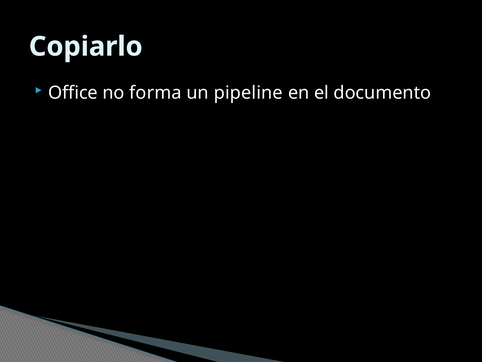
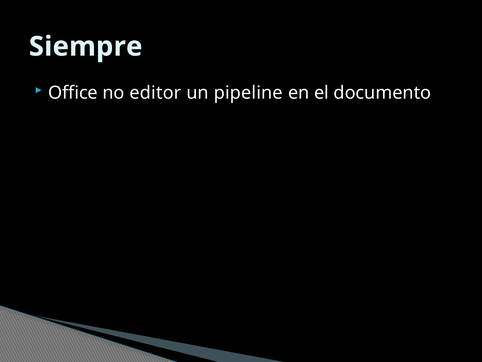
Copiarlo: Copiarlo -> Siempre
forma: forma -> editor
